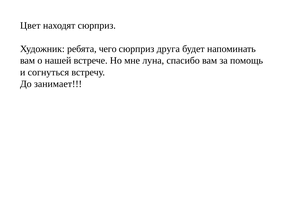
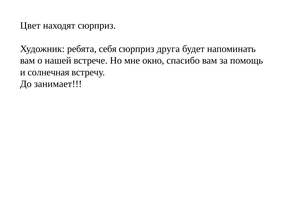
чего: чего -> себя
луна: луна -> окно
согнуться: согнуться -> солнечная
